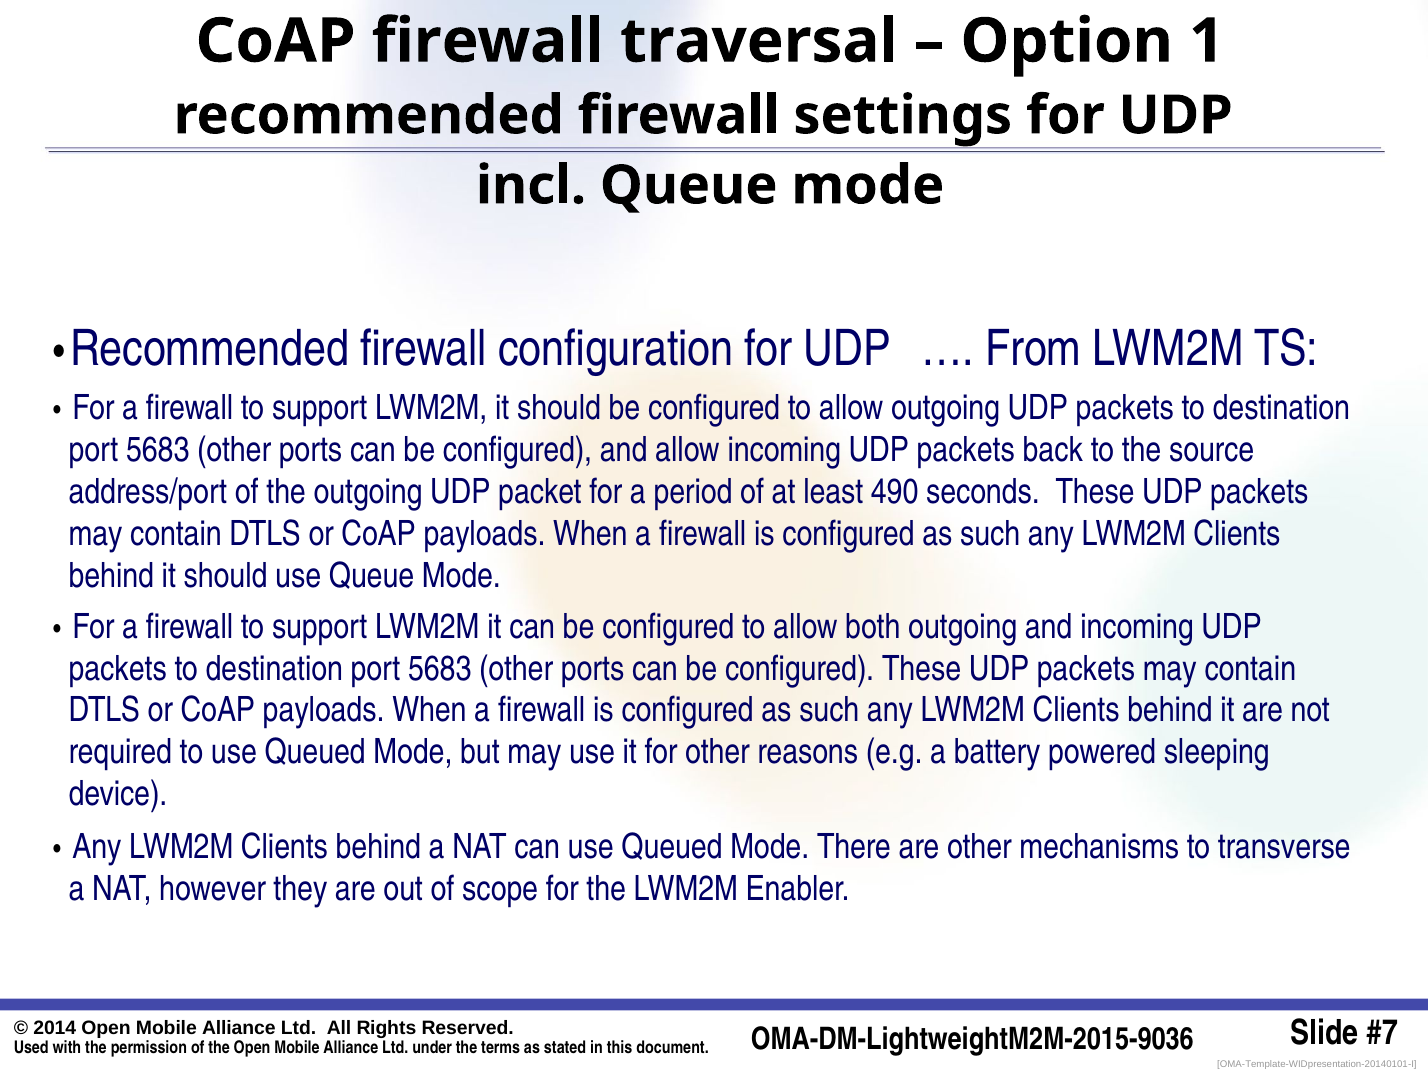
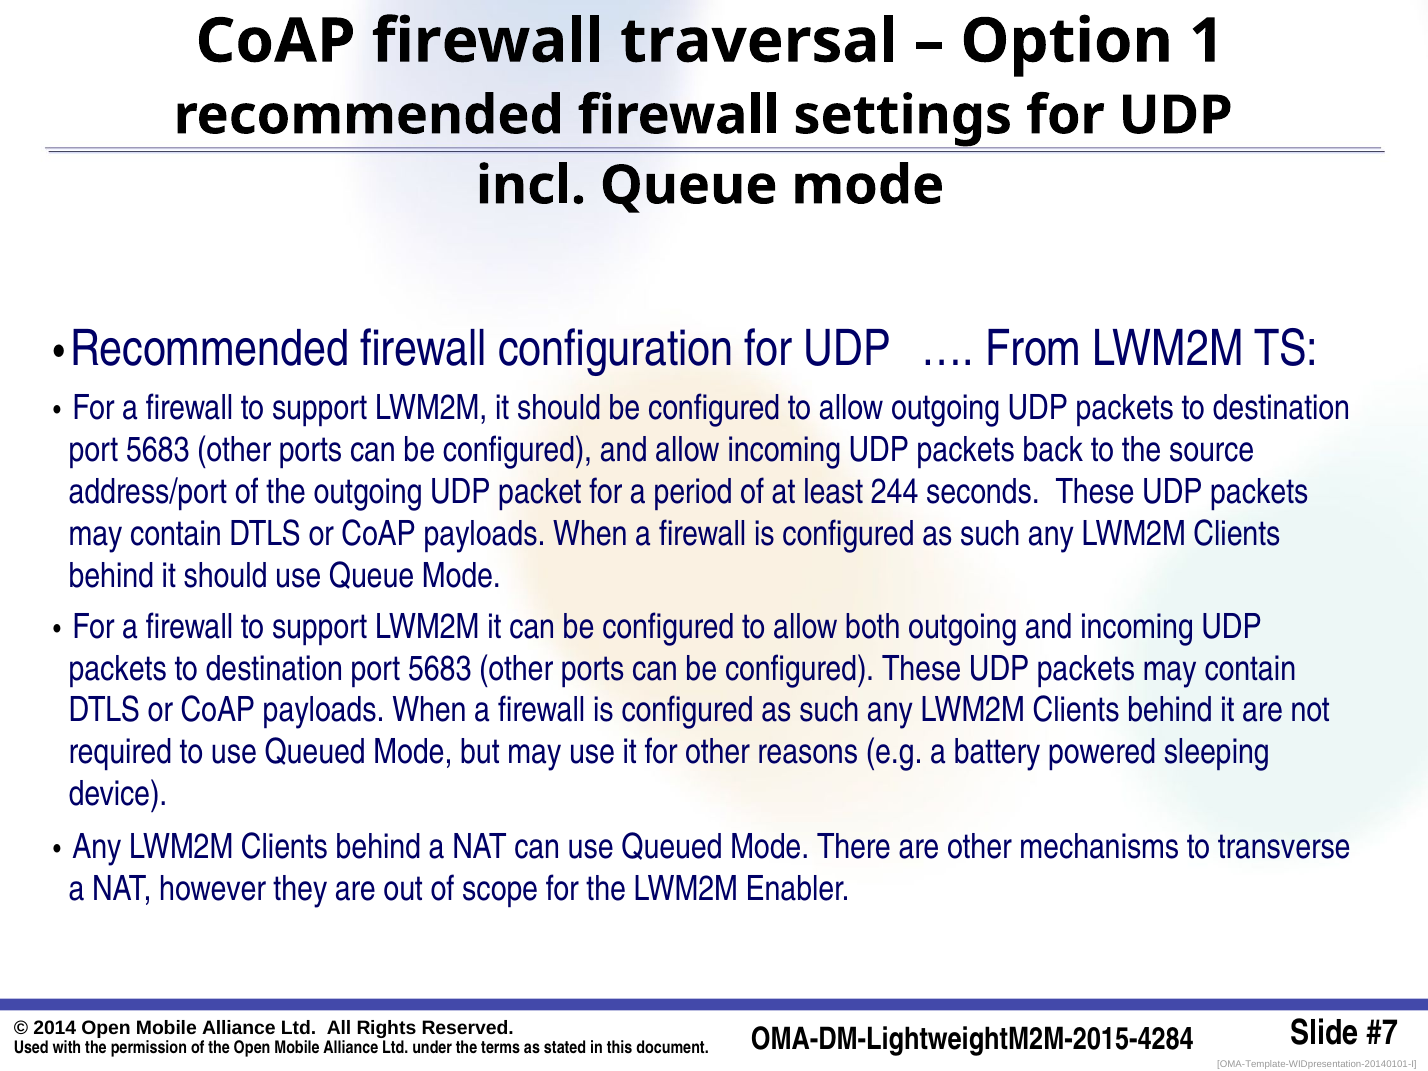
490: 490 -> 244
OMA-DM-LightweightM2M-2015-9036: OMA-DM-LightweightM2M-2015-9036 -> OMA-DM-LightweightM2M-2015-4284
